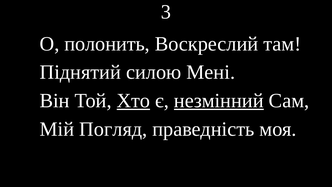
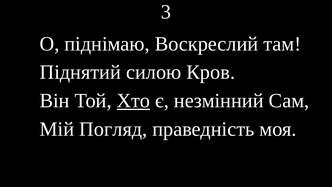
полонить: полонить -> піднімаю
Мені: Мені -> Кров
незмінний underline: present -> none
